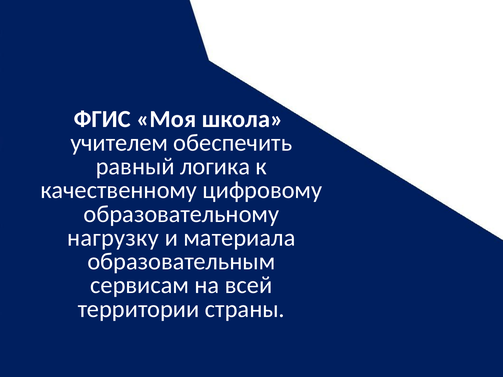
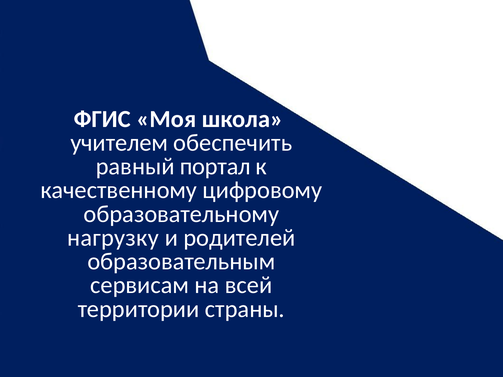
логика: логика -> портал
материала: материала -> родителей
